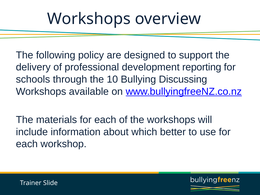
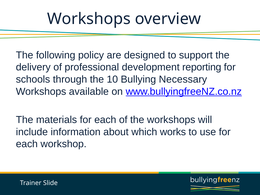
Discussing: Discussing -> Necessary
better: better -> works
